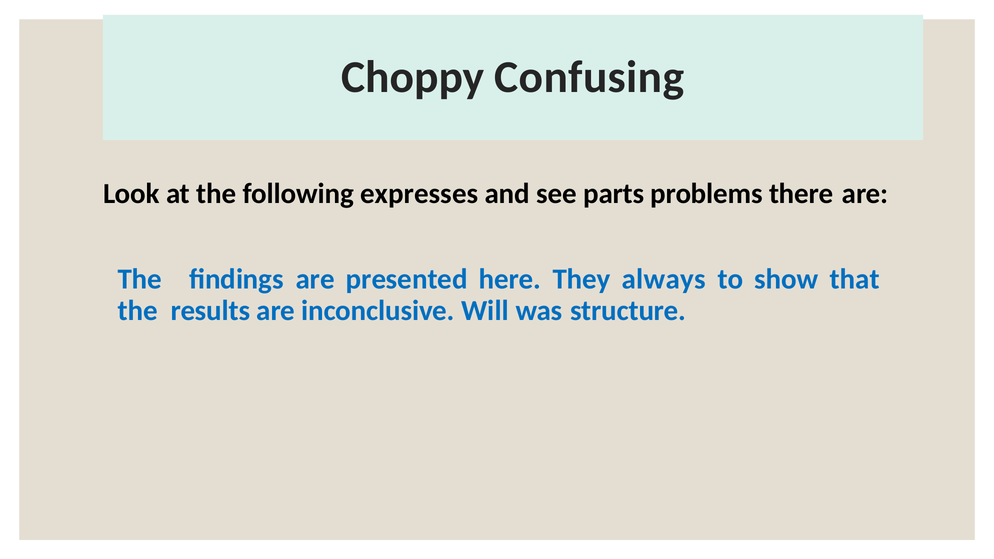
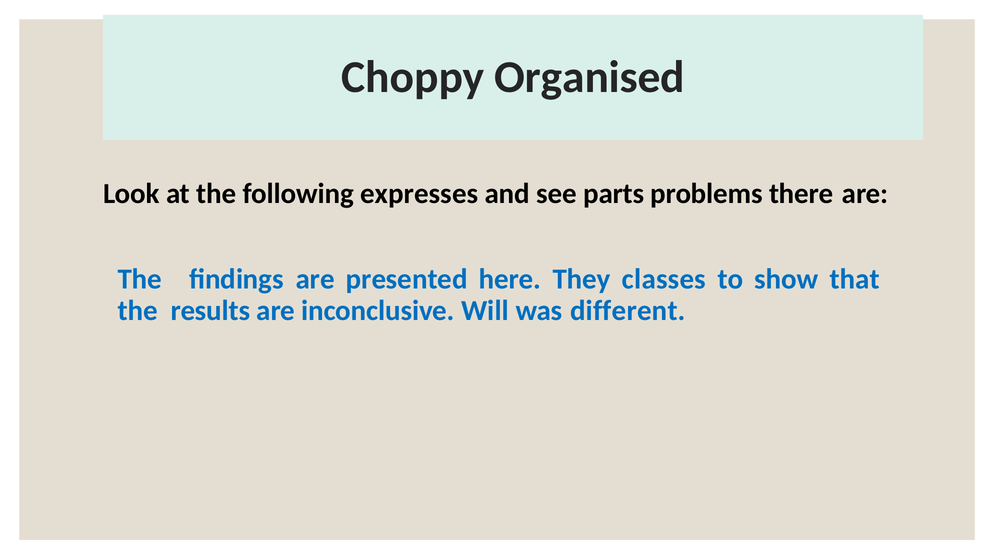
Confusing: Confusing -> Organised
always: always -> classes
structure: structure -> different
